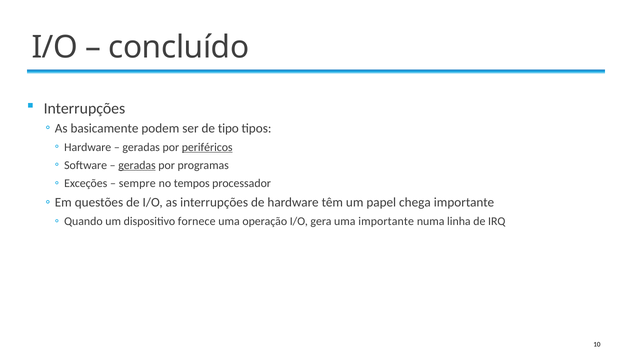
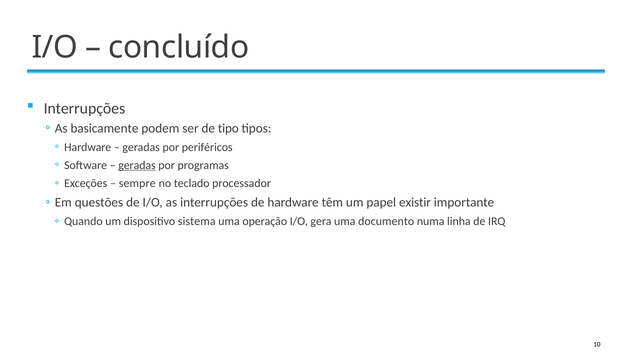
periféricos underline: present -> none
tempos: tempos -> teclado
chega: chega -> existir
fornece: fornece -> sistema
uma importante: importante -> documento
